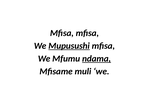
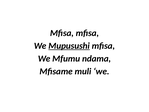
ndama underline: present -> none
